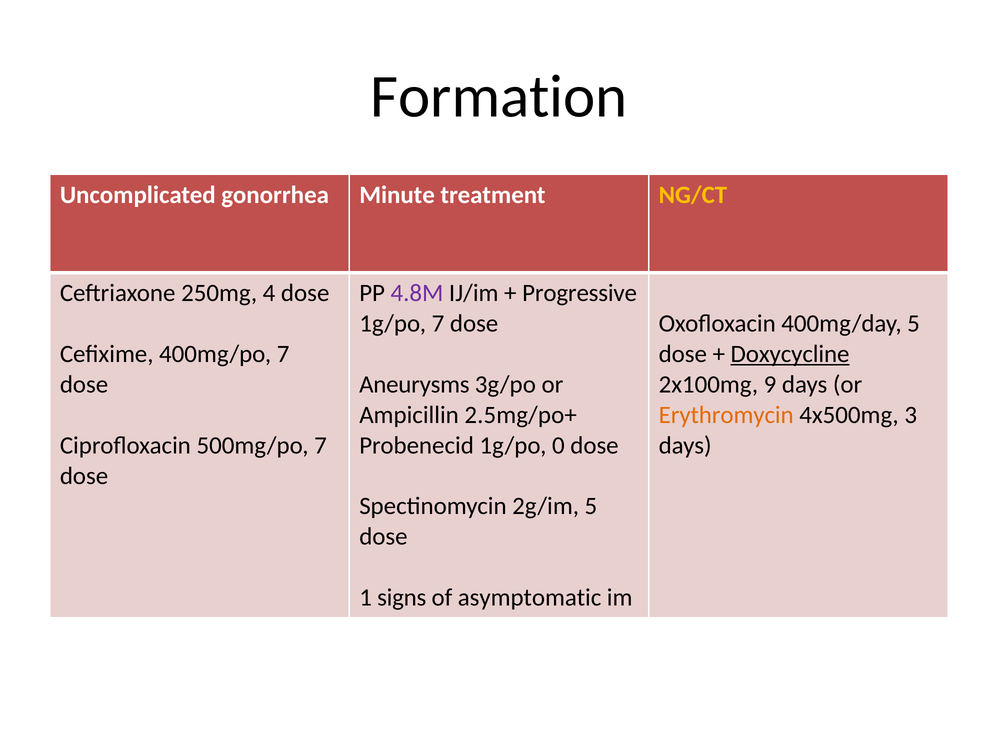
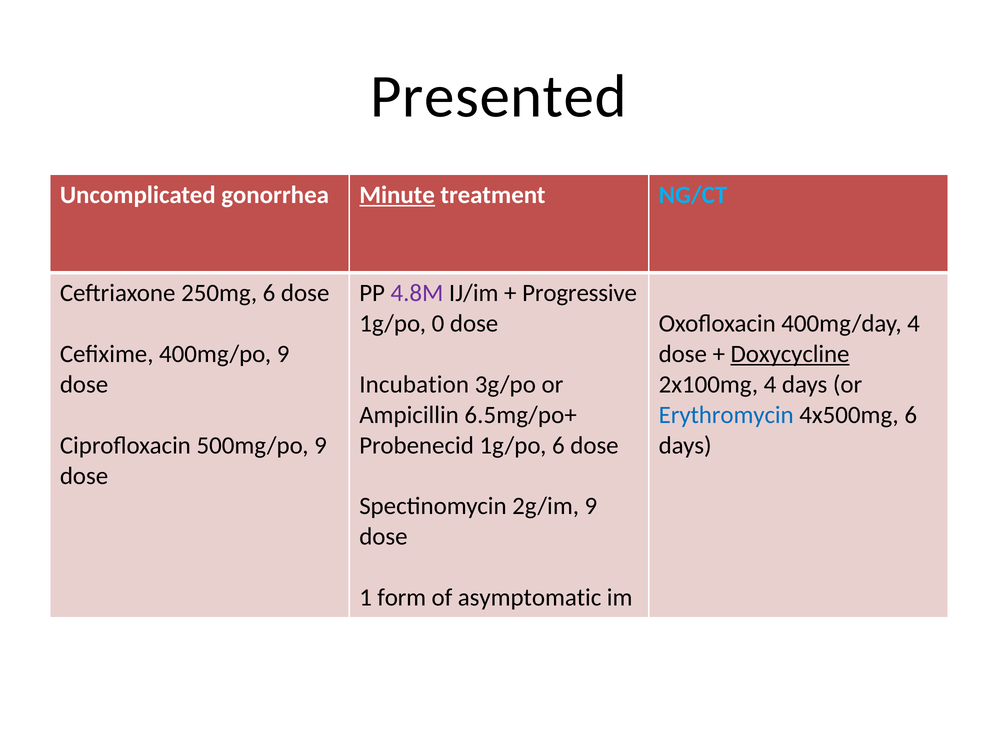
Formation: Formation -> Presented
Minute underline: none -> present
NG/CT colour: yellow -> light blue
250mg 4: 4 -> 6
1g/po 7: 7 -> 0
400mg/day 5: 5 -> 4
400mg/po 7: 7 -> 9
Aneurysms: Aneurysms -> Incubation
2x100mg 9: 9 -> 4
2.5mg/po+: 2.5mg/po+ -> 6.5mg/po+
Erythromycin colour: orange -> blue
4x500mg 3: 3 -> 6
500mg/po 7: 7 -> 9
1g/po 0: 0 -> 6
2g/im 5: 5 -> 9
signs: signs -> form
